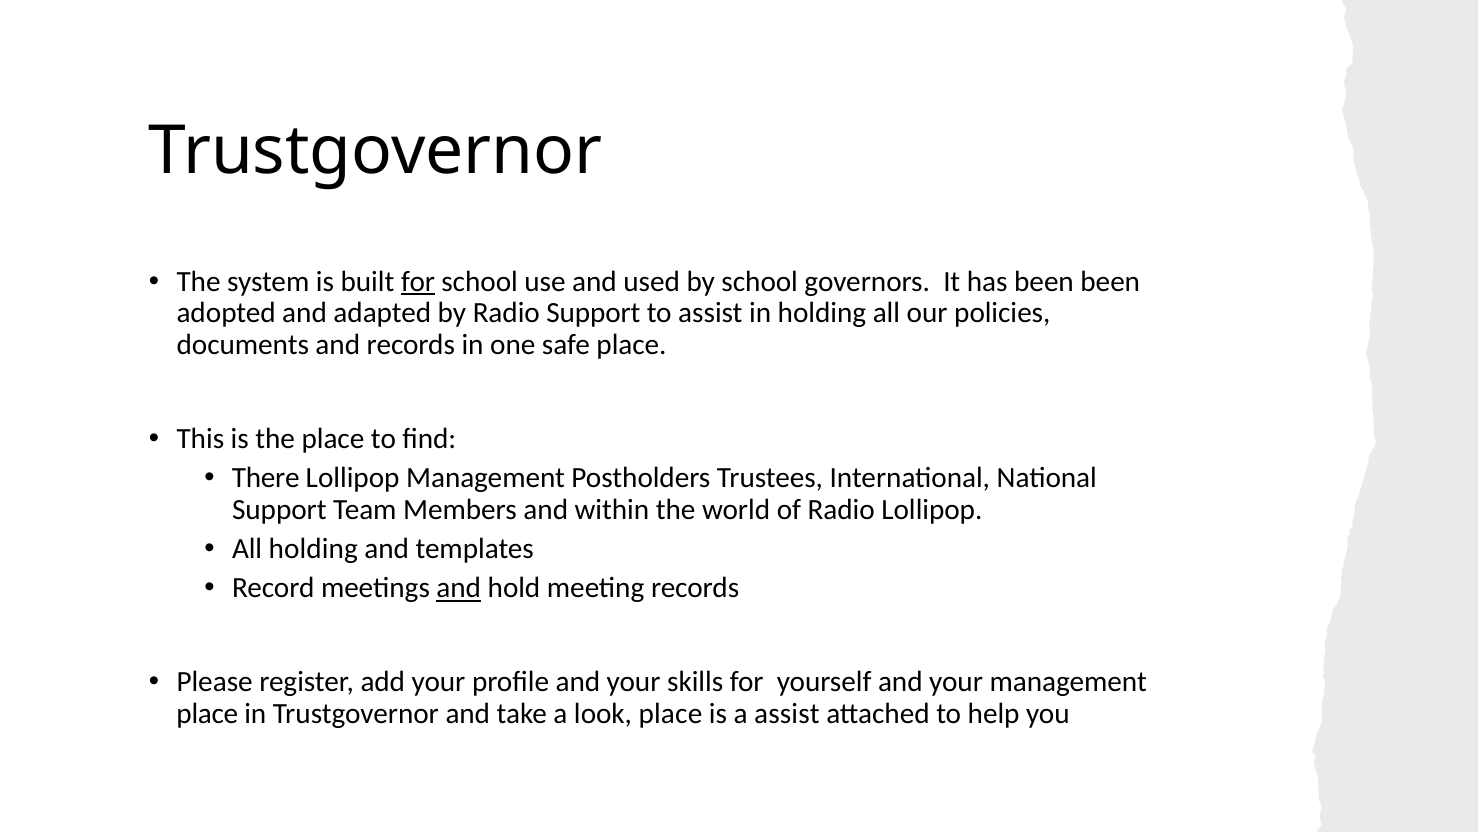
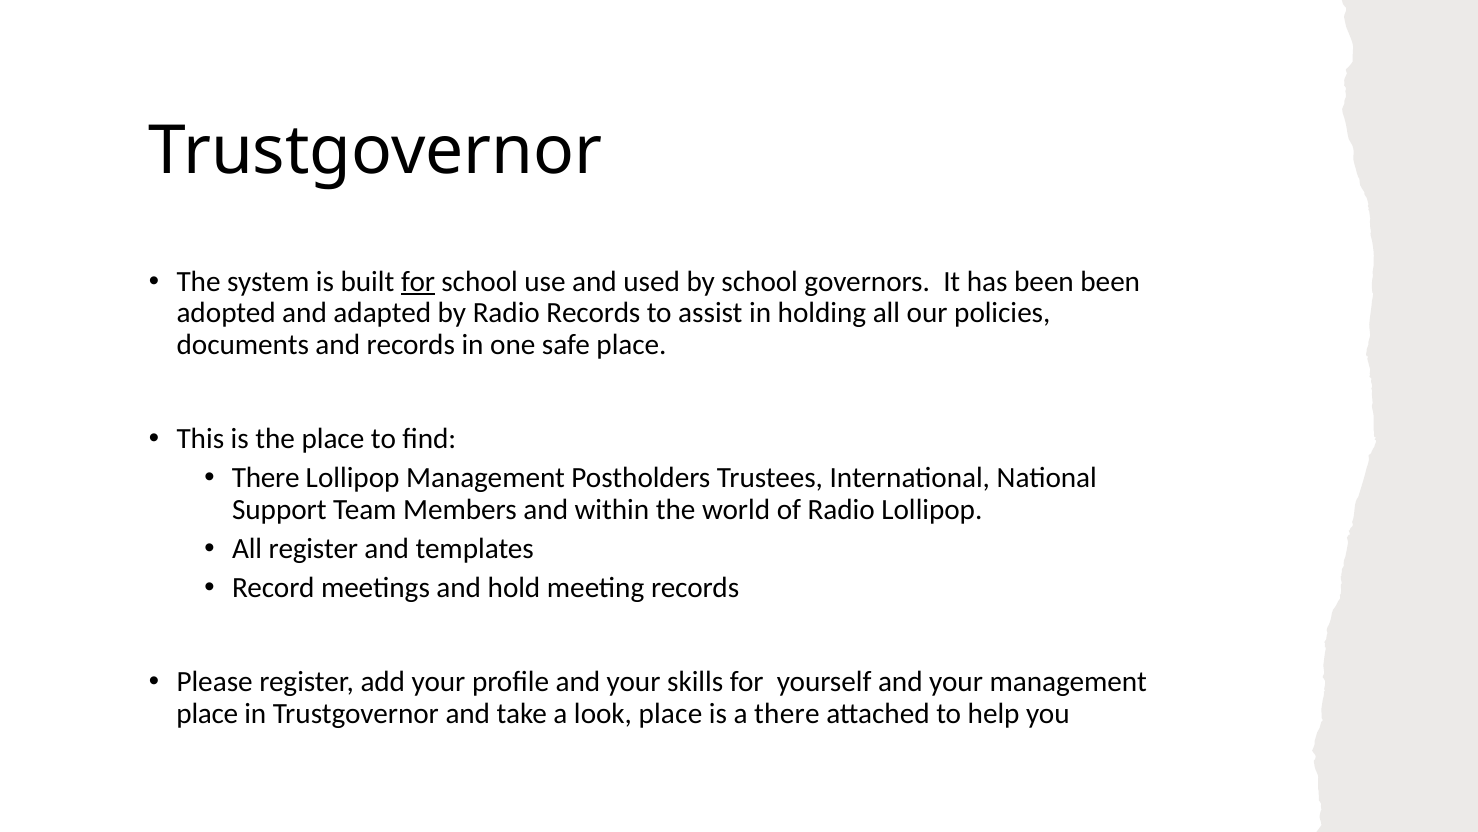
Radio Support: Support -> Records
All holding: holding -> register
and at (459, 588) underline: present -> none
a assist: assist -> there
